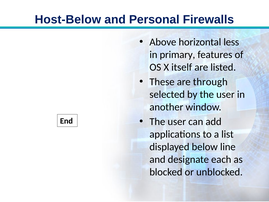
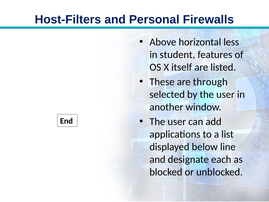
Host-Below: Host-Below -> Host-Filters
primary: primary -> student
